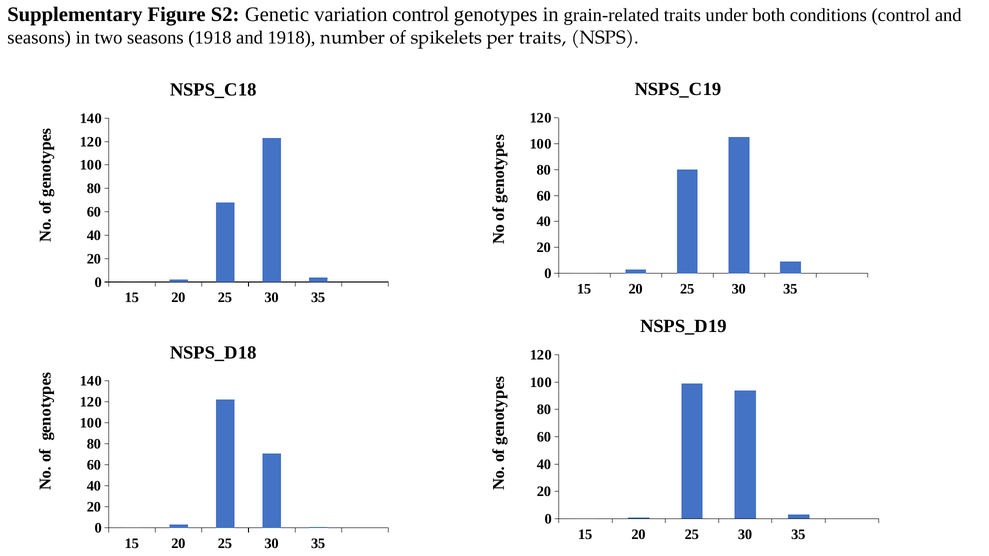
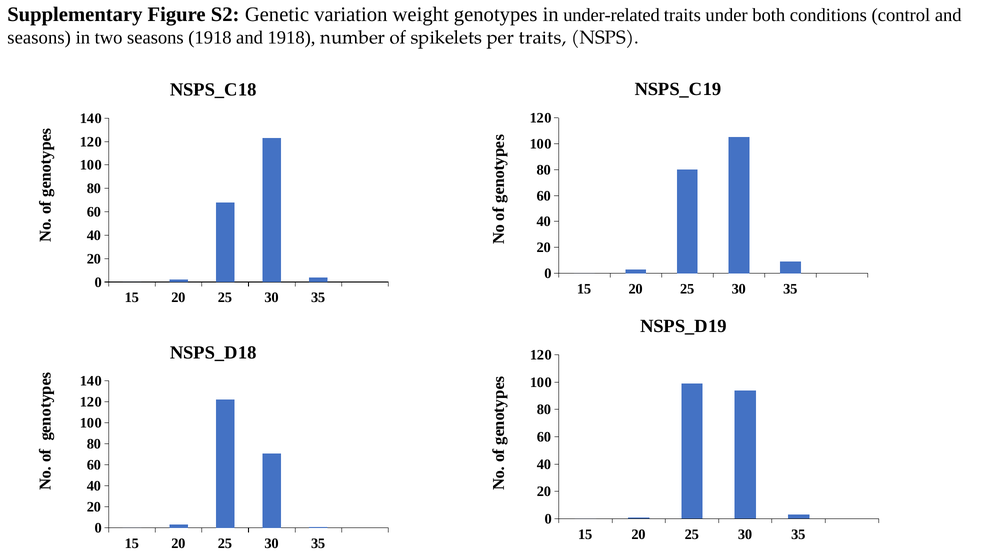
variation control: control -> weight
grain-related: grain-related -> under-related
